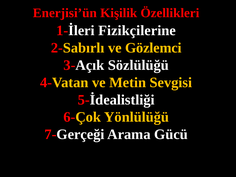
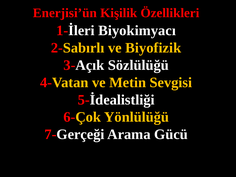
Fizikçilerine: Fizikçilerine -> Biyokimyacı
Gözlemci: Gözlemci -> Biyofizik
